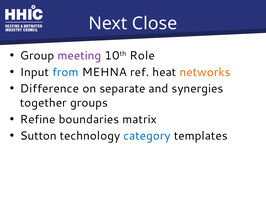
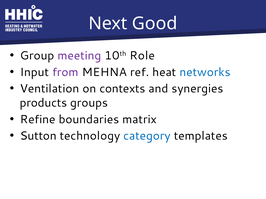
Close: Close -> Good
from colour: blue -> purple
networks colour: orange -> blue
Difference: Difference -> Ventilation
separate: separate -> contexts
together: together -> products
